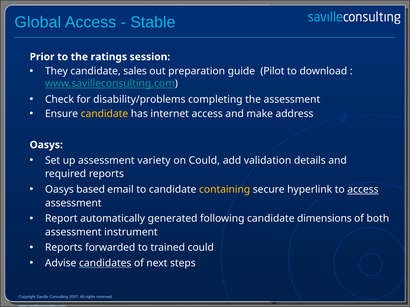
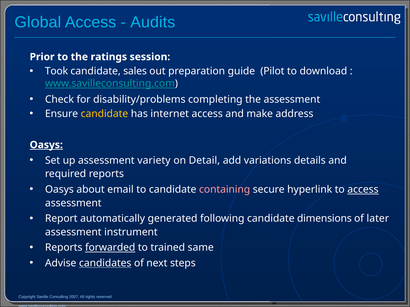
Stable: Stable -> Audits
They: They -> Took
Oasys at (46, 145) underline: none -> present
on Could: Could -> Detail
validation: validation -> variations
based: based -> about
containing colour: yellow -> pink
both: both -> later
forwarded underline: none -> present
trained could: could -> same
